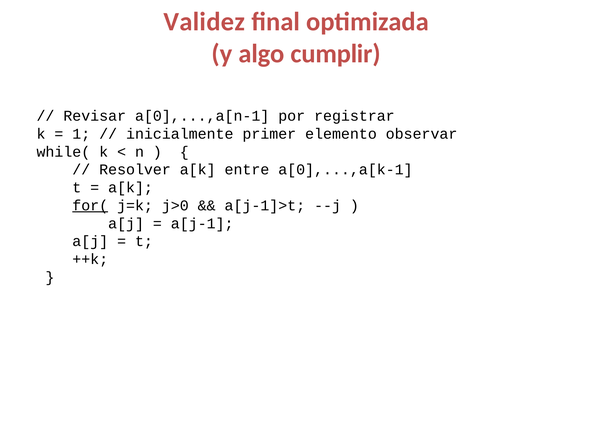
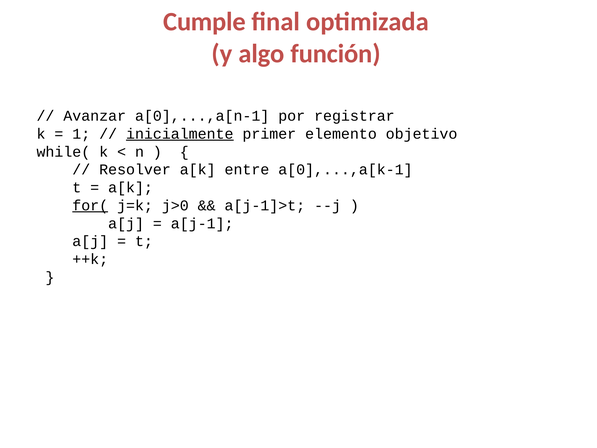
Validez: Validez -> Cumple
cumplir: cumplir -> función
Revisar: Revisar -> Avanzar
inicialmente underline: none -> present
observar: observar -> objetivo
